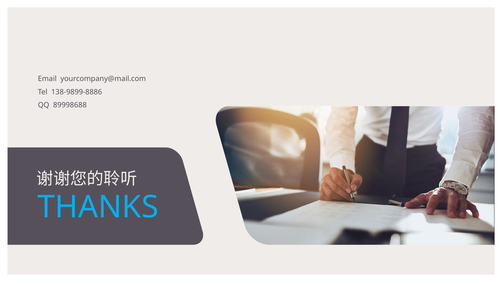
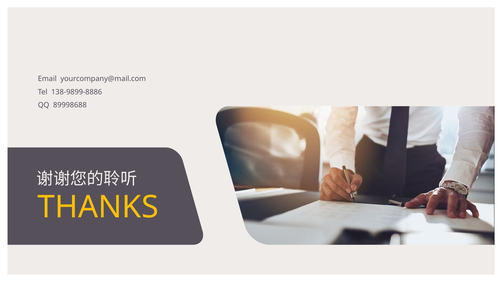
THANKS colour: light blue -> yellow
